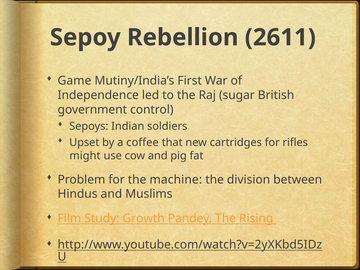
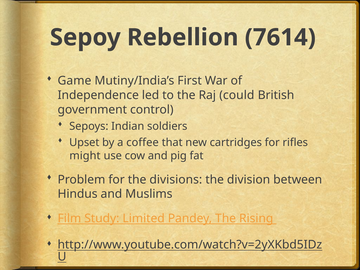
2611: 2611 -> 7614
sugar: sugar -> could
machine: machine -> divisions
Growth: Growth -> Limited
